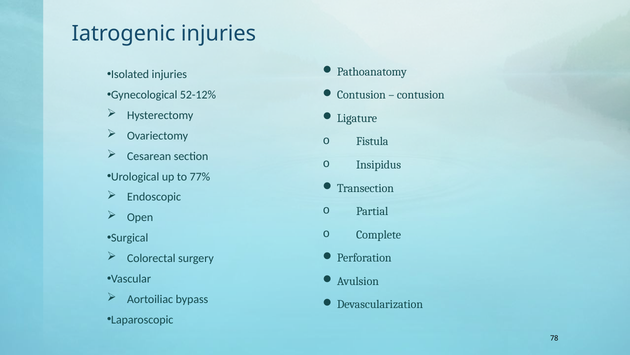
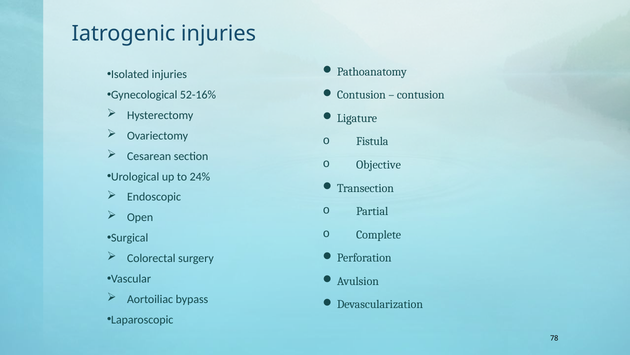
52-12%: 52-12% -> 52-16%
Insipidus: Insipidus -> Objective
77%: 77% -> 24%
